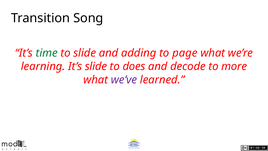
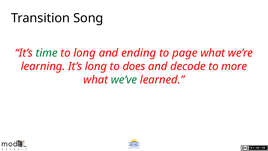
to slide: slide -> long
adding: adding -> ending
It’s slide: slide -> long
we’ve colour: purple -> green
